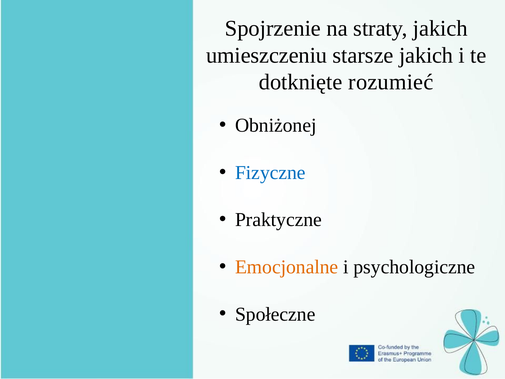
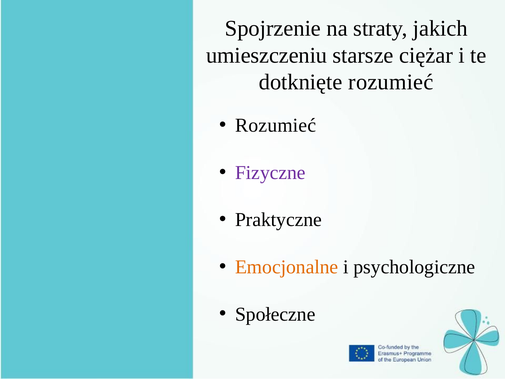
starsze jakich: jakich -> ciężar
Obniżonej at (276, 125): Obniżonej -> Rozumieć
Fizyczne colour: blue -> purple
